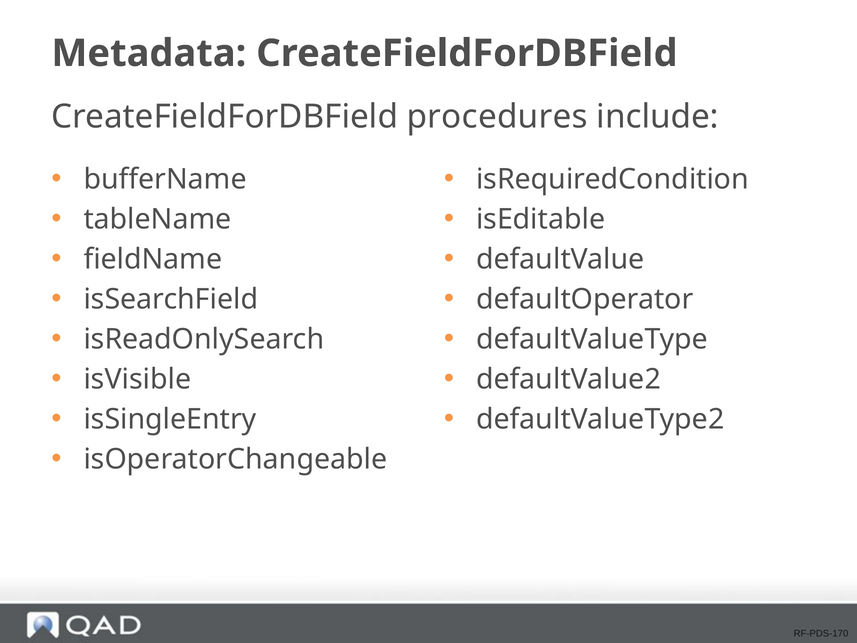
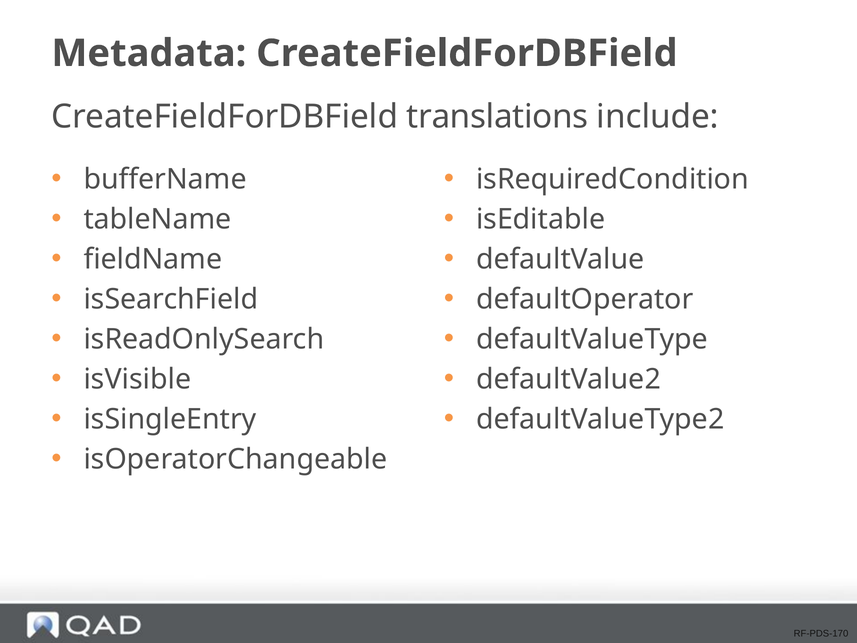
procedures: procedures -> translations
